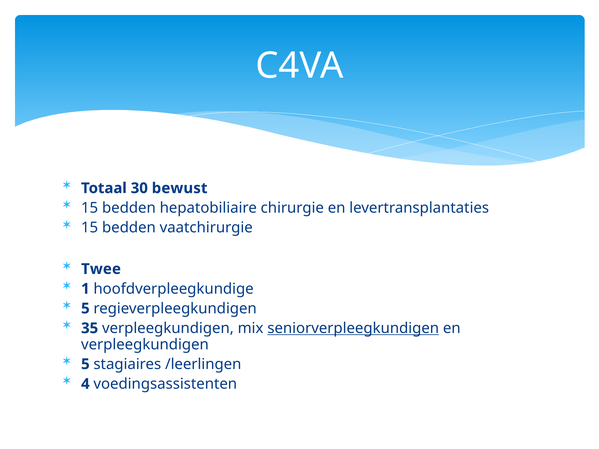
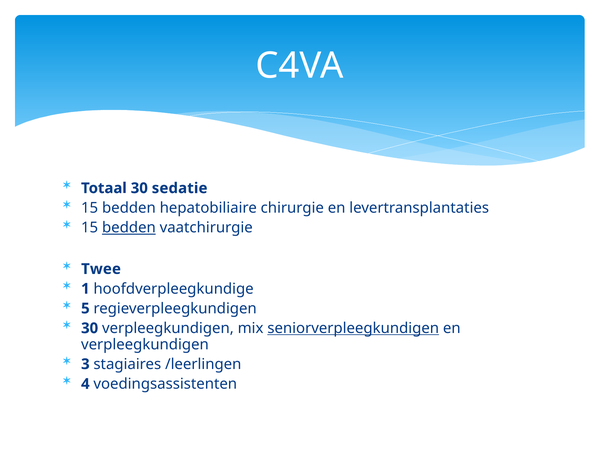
bewust: bewust -> sedatie
bedden at (129, 228) underline: none -> present
35 at (90, 328): 35 -> 30
5 at (85, 364): 5 -> 3
